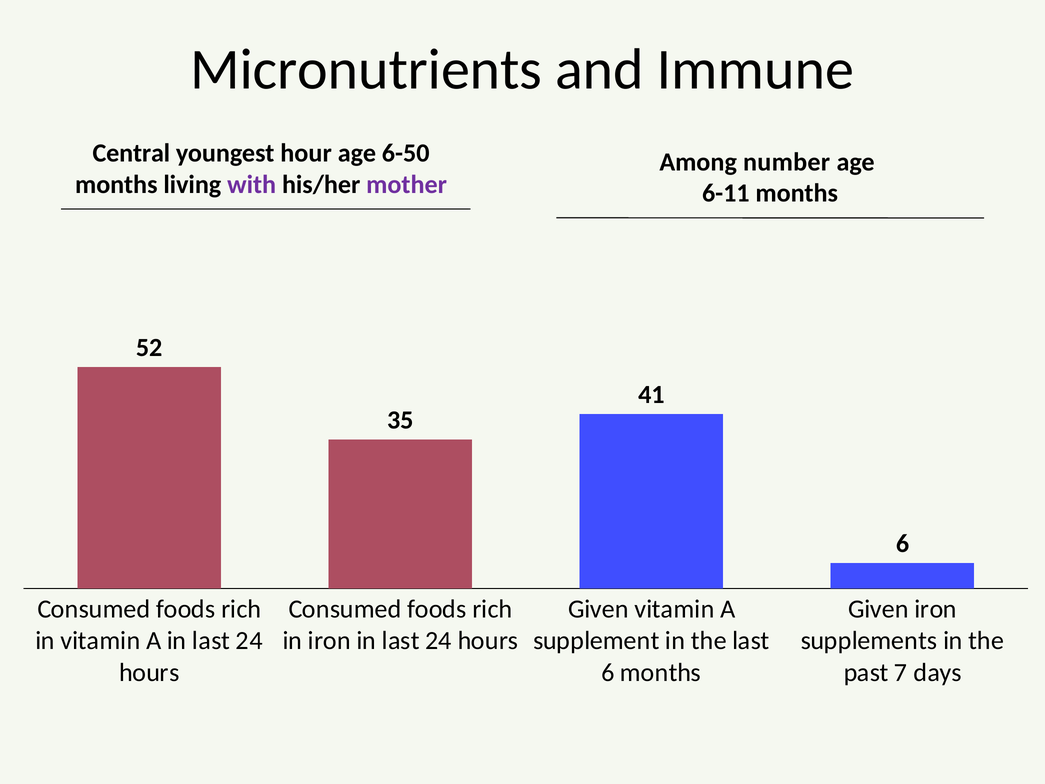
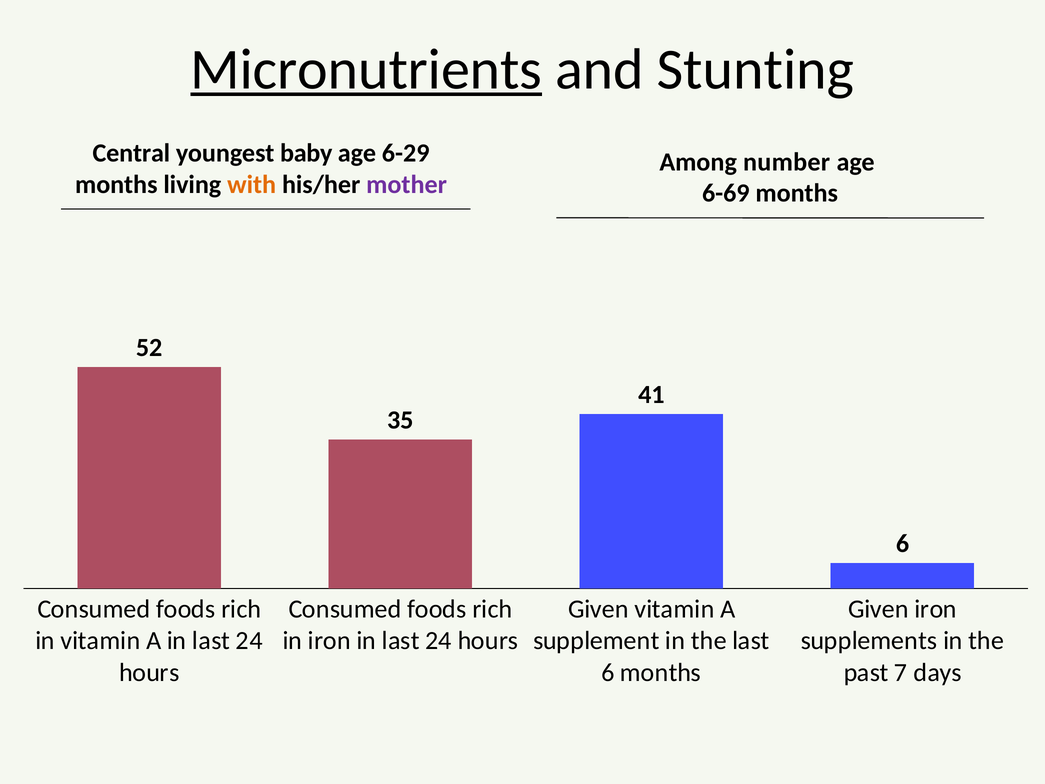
Micronutrients underline: none -> present
Immune: Immune -> Stunting
hour: hour -> baby
6-50: 6-50 -> 6-29
with colour: purple -> orange
6-11: 6-11 -> 6-69
